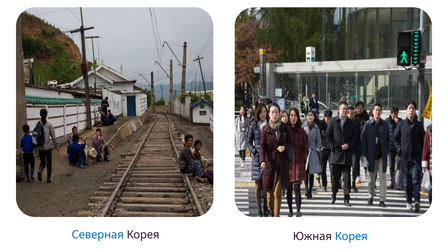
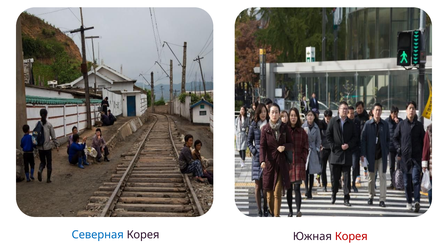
Корея at (351, 236) colour: blue -> red
